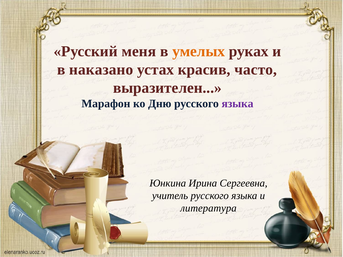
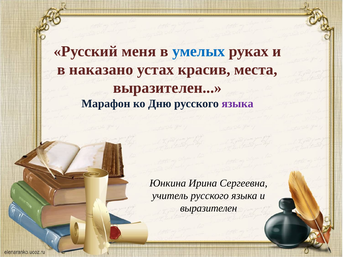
умелых colour: orange -> blue
часто: часто -> места
литература at (208, 208): литература -> выразителен
